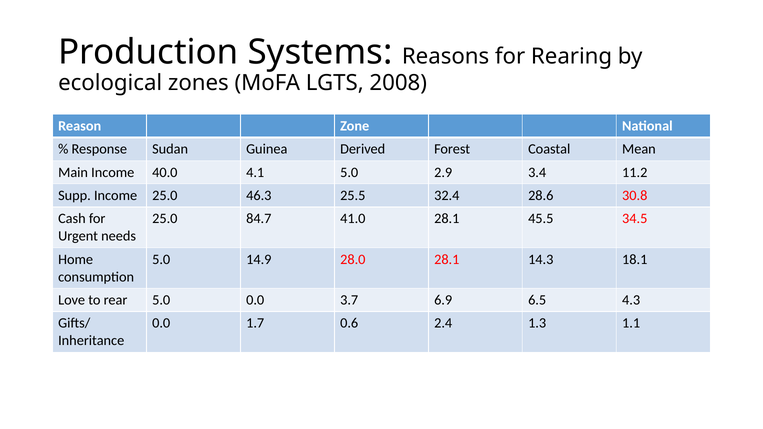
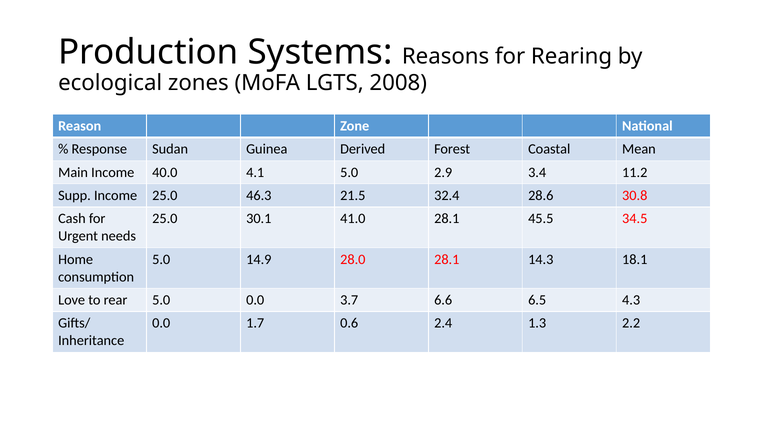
25.5: 25.5 -> 21.5
84.7: 84.7 -> 30.1
6.9: 6.9 -> 6.6
1.1: 1.1 -> 2.2
